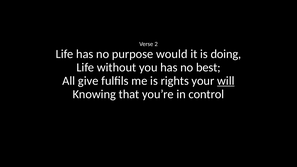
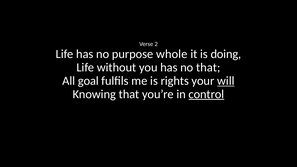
would: would -> whole
no best: best -> that
give: give -> goal
control underline: none -> present
